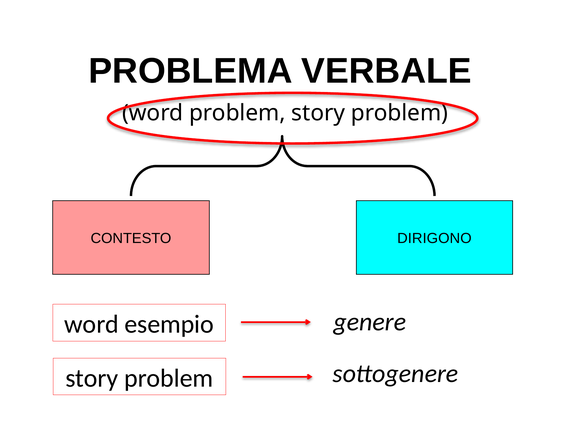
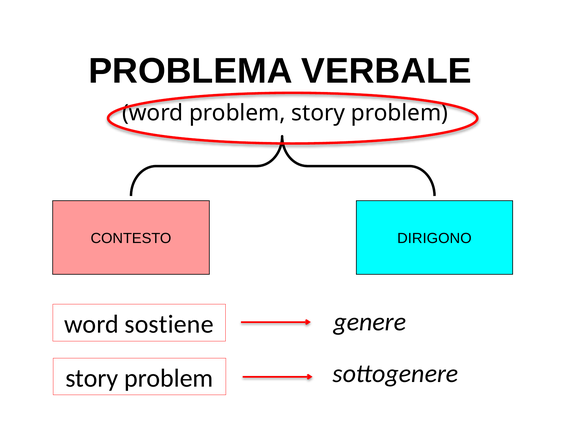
esempio: esempio -> sostiene
